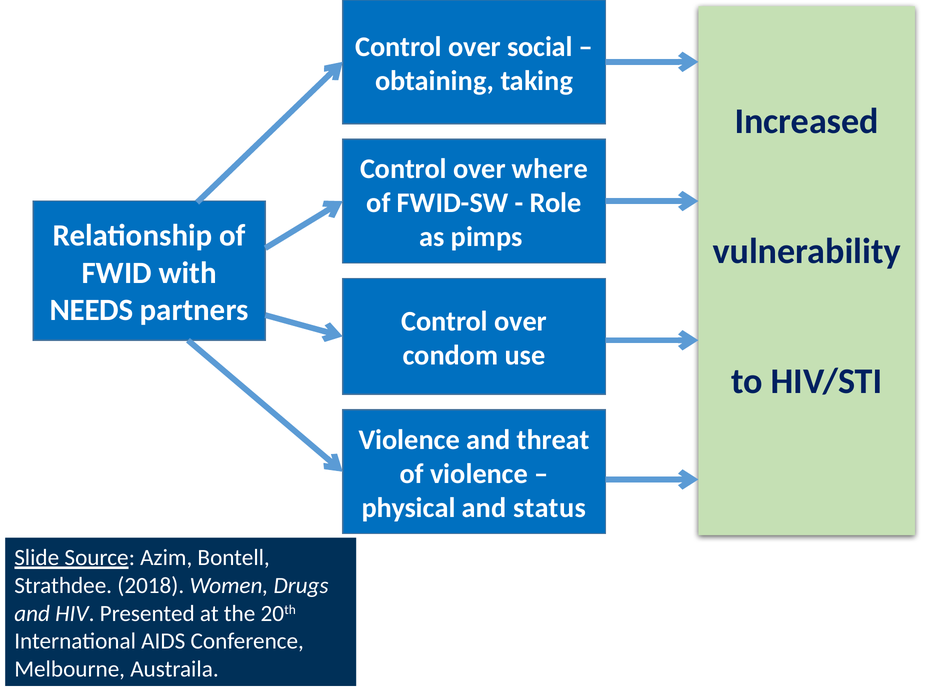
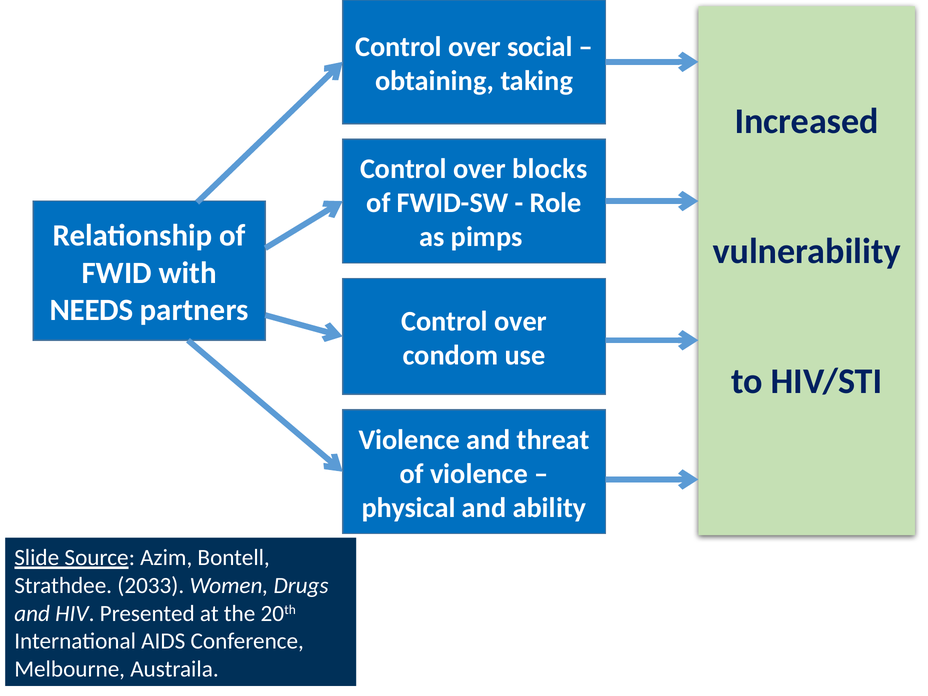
where: where -> blocks
status: status -> ability
2018: 2018 -> 2033
